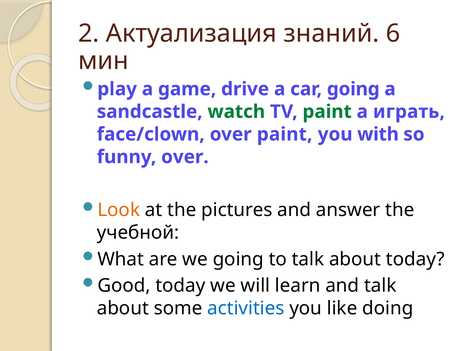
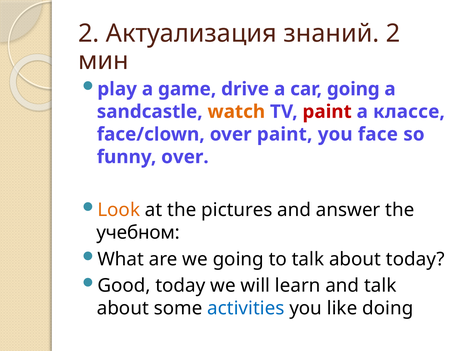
знаний 6: 6 -> 2
watch colour: green -> orange
paint at (327, 112) colour: green -> red
играть: играть -> классе
with: with -> face
учебной: учебной -> учебном
